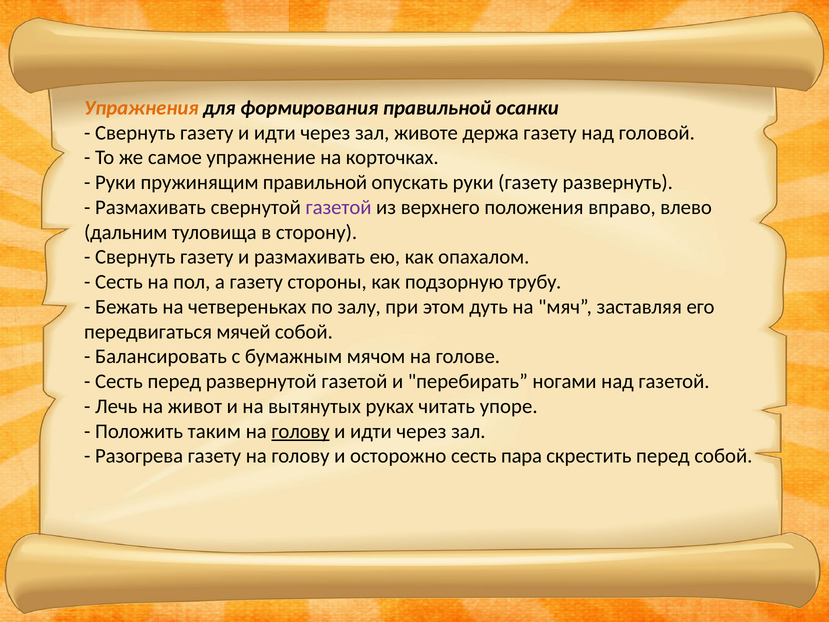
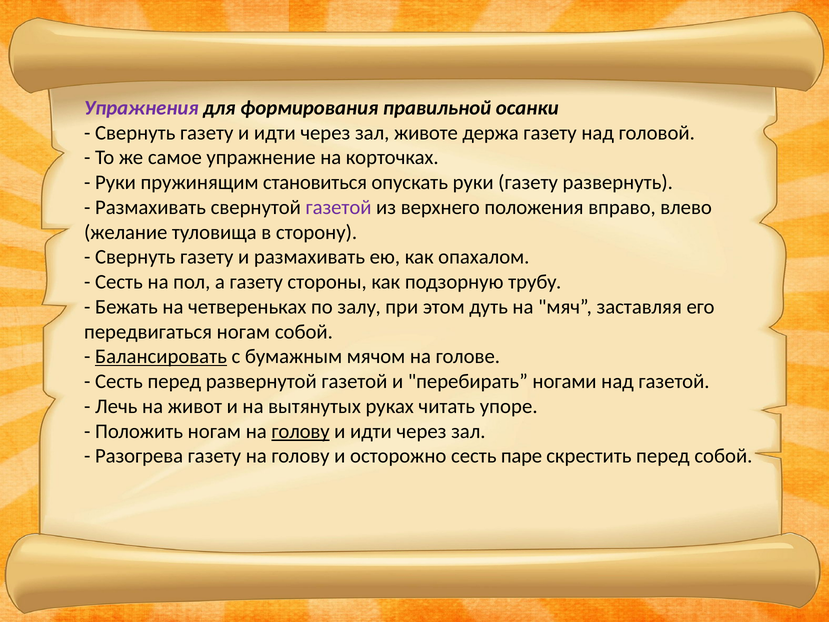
Упражнения colour: orange -> purple
пружинящим правильной: правильной -> становиться
дальним: дальним -> желание
передвигаться мячей: мячей -> ногам
Балансировать underline: none -> present
Положить таким: таким -> ногам
пара: пара -> паре
